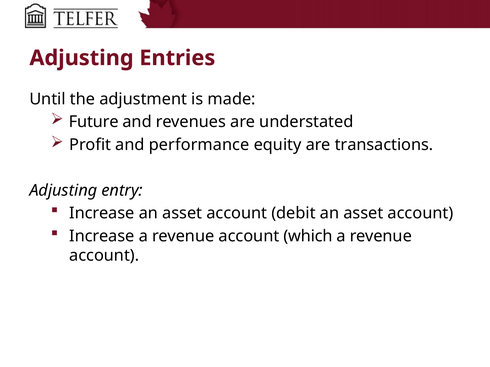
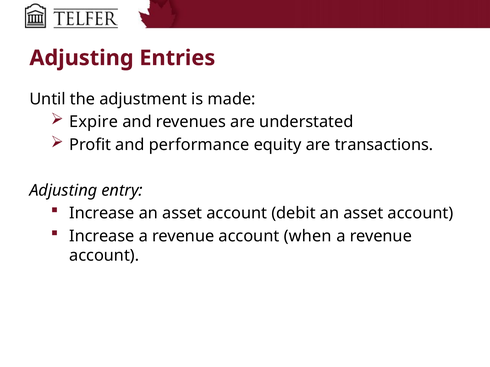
Future: Future -> Expire
which: which -> when
